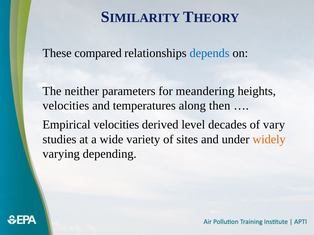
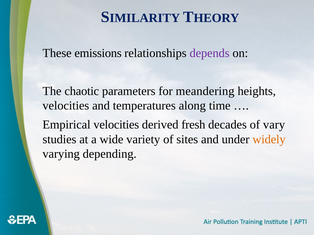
compared: compared -> emissions
depends colour: blue -> purple
neither: neither -> chaotic
then: then -> time
level: level -> fresh
